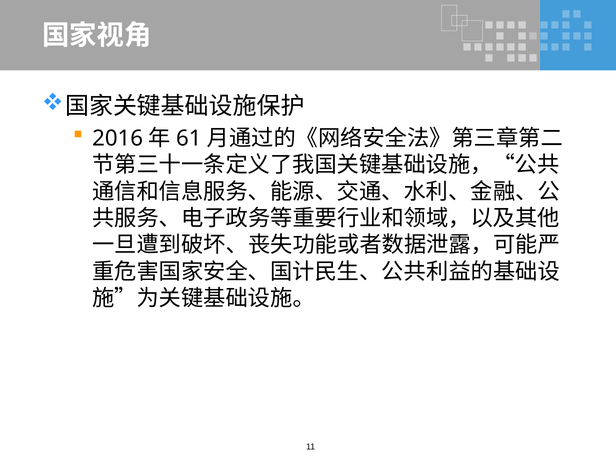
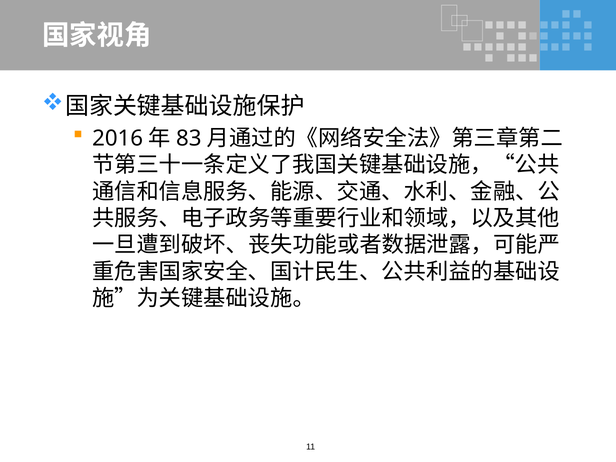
61: 61 -> 83
